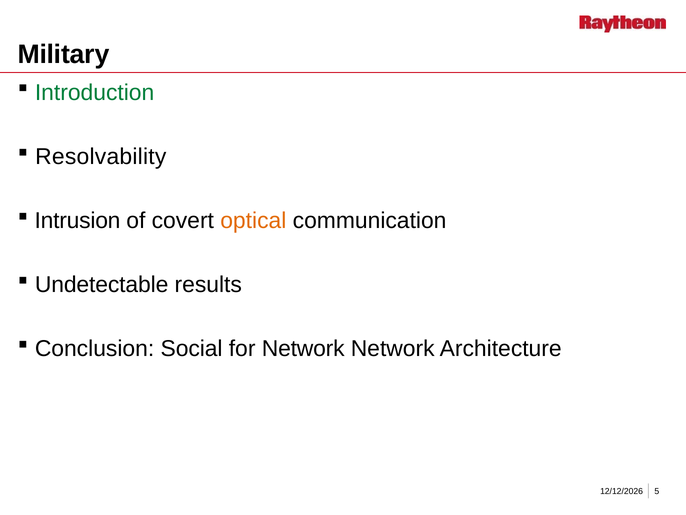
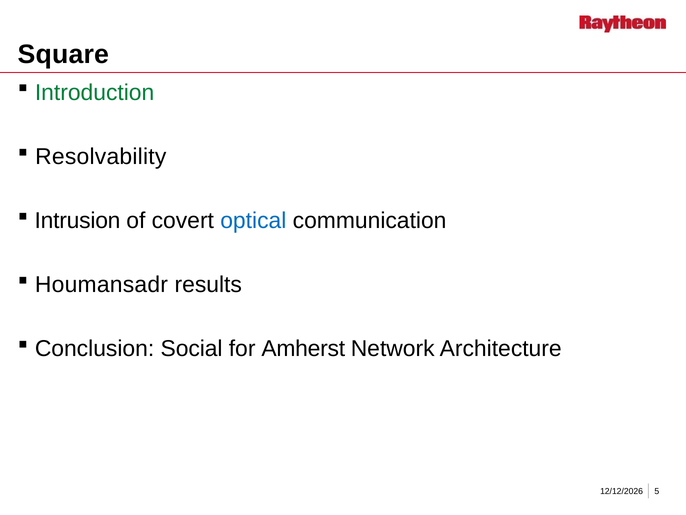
Military: Military -> Square
optical colour: orange -> blue
Undetectable: Undetectable -> Houmansadr
for Network: Network -> Amherst
